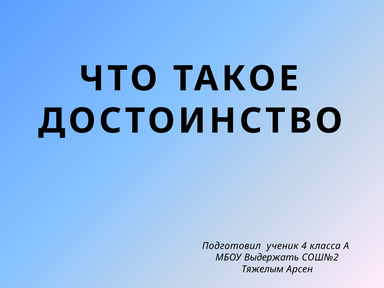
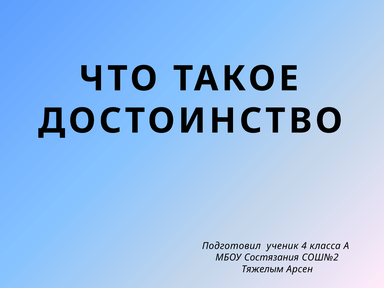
Выдержать: Выдержать -> Состязания
